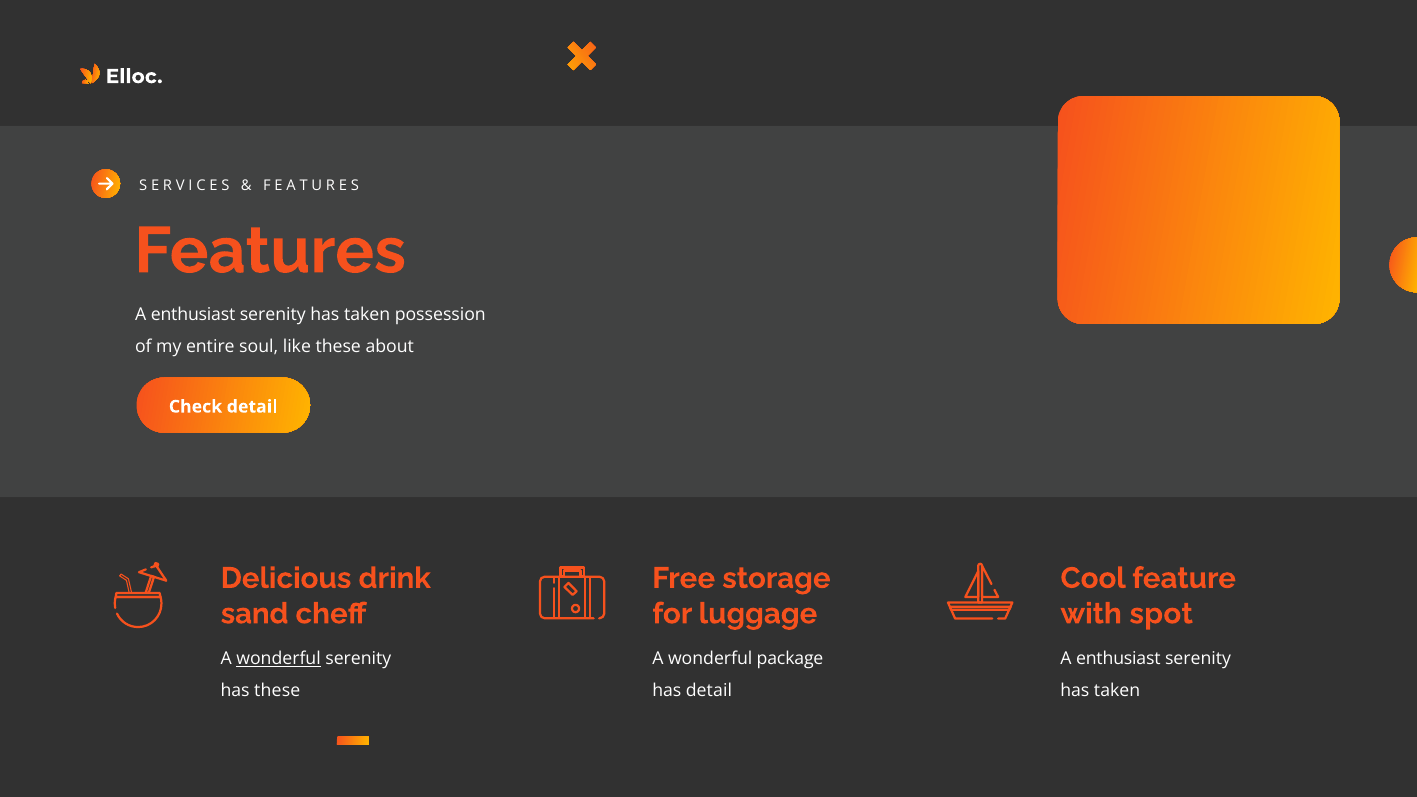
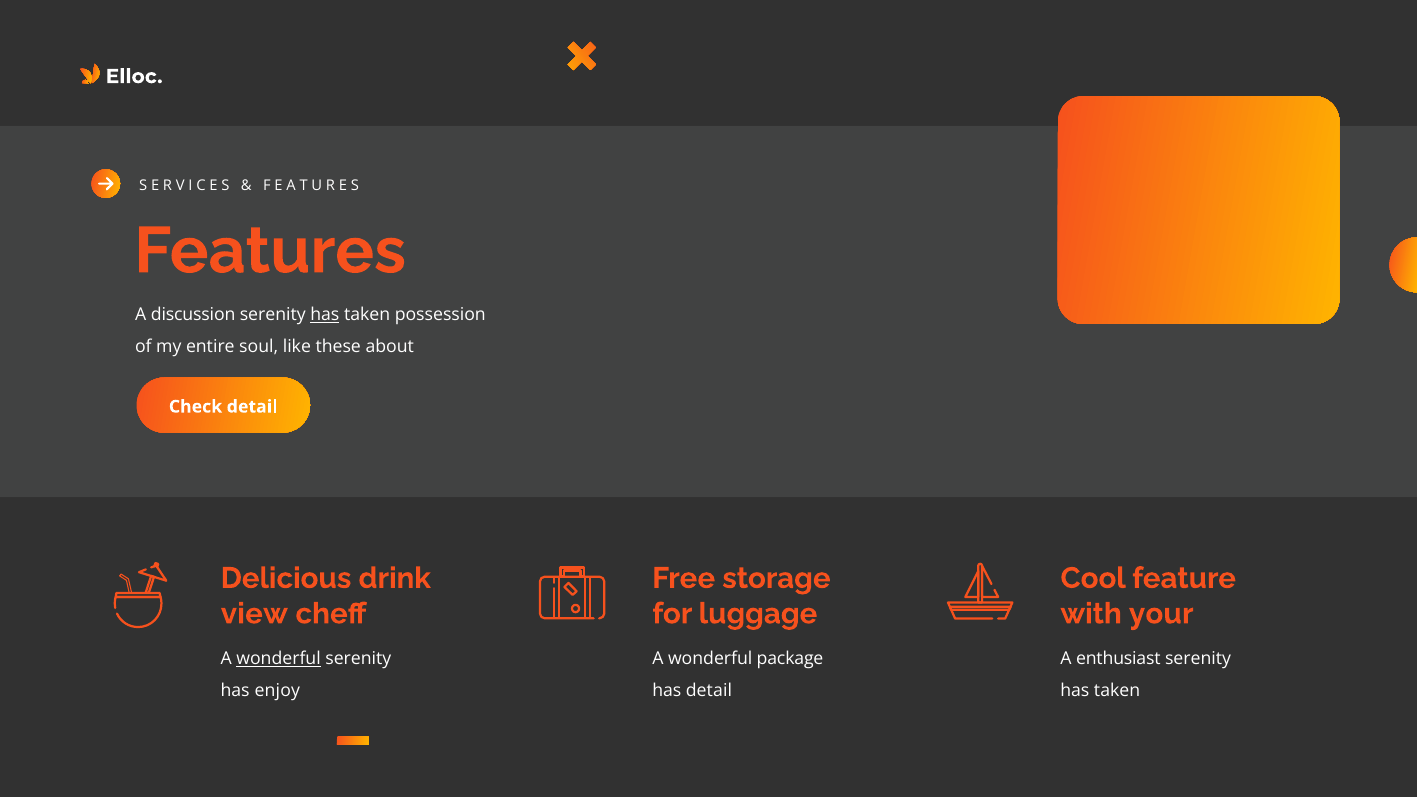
enthusiast at (193, 315): enthusiast -> discussion
has at (325, 315) underline: none -> present
sand: sand -> view
spot: spot -> your
has these: these -> enjoy
